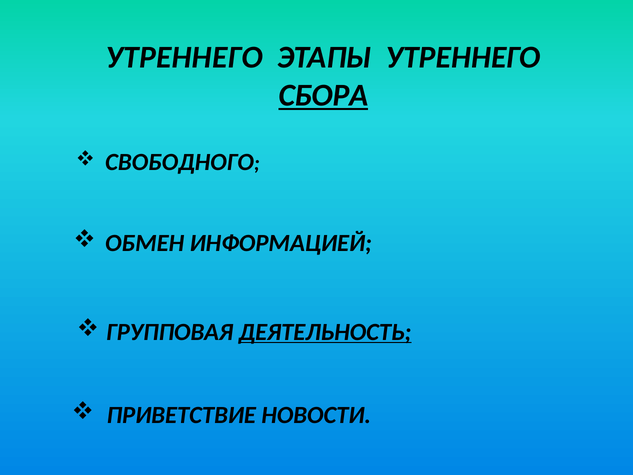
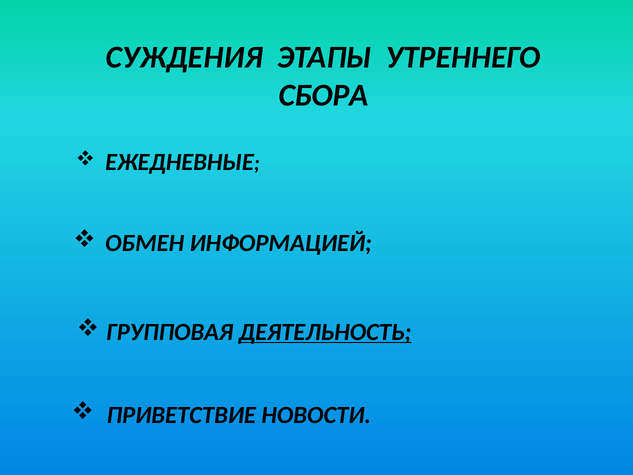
УТРЕННЕГО at (184, 57): УТРЕННЕГО -> СУЖДЕНИЯ
СБОРА underline: present -> none
СВОБОДНОГО: СВОБОДНОГО -> ЕЖЕДНЕВНЫЕ
